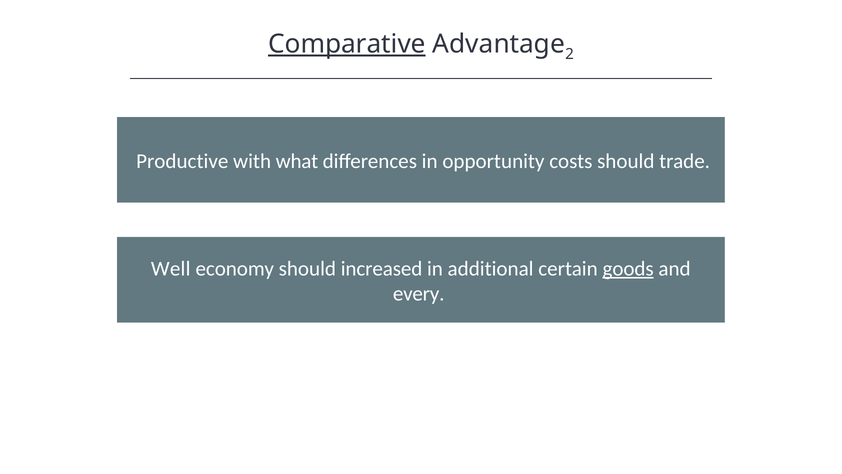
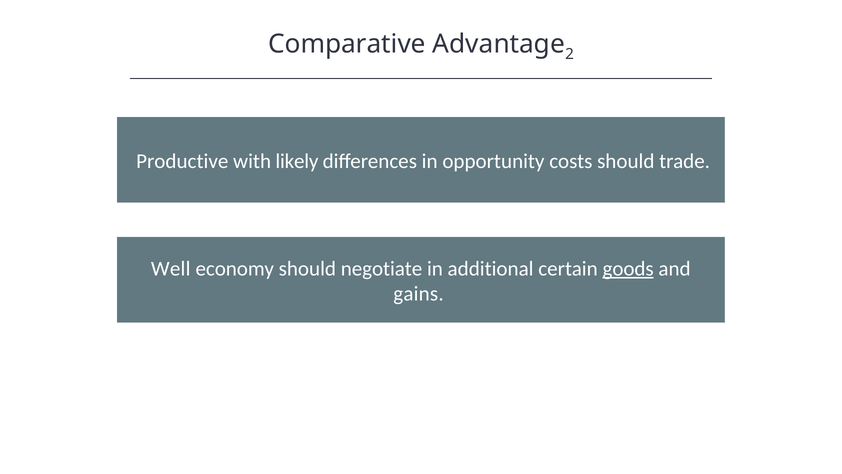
Comparative underline: present -> none
what: what -> likely
increased: increased -> negotiate
every: every -> gains
